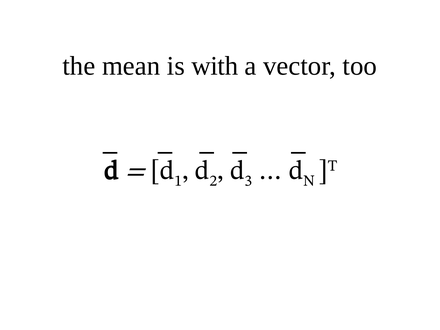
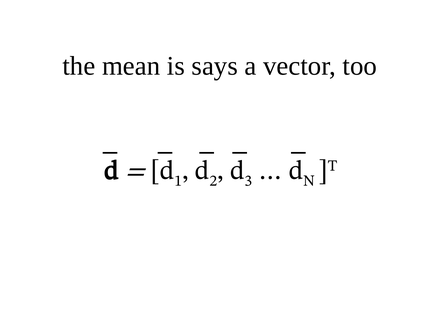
with: with -> says
